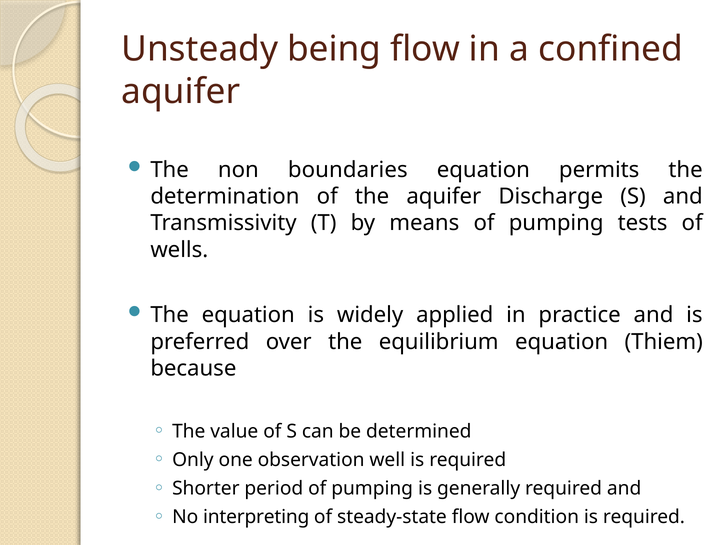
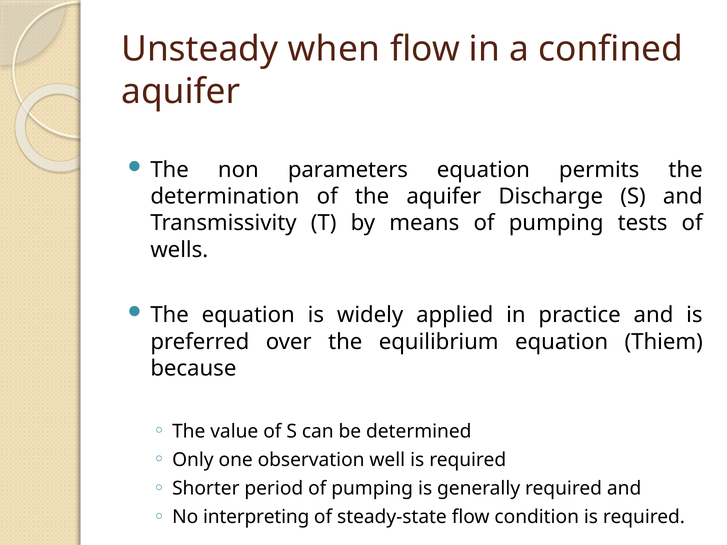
being: being -> when
boundaries: boundaries -> parameters
